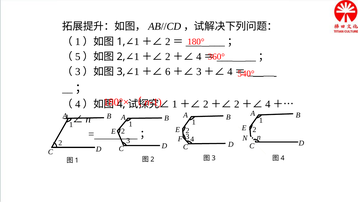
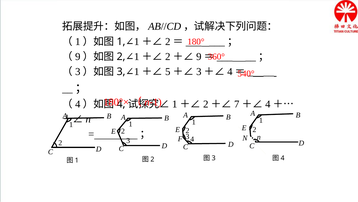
4 at (199, 57): 4 -> 9
5 at (78, 57): 5 -> 9
6: 6 -> 5
2 at (237, 104): 2 -> 7
